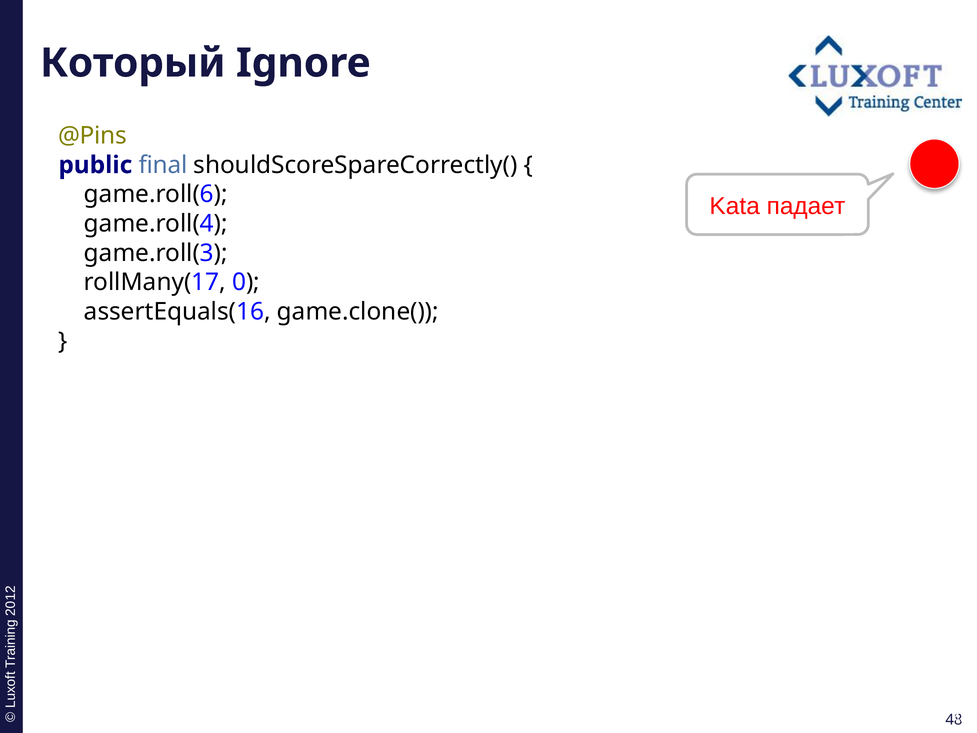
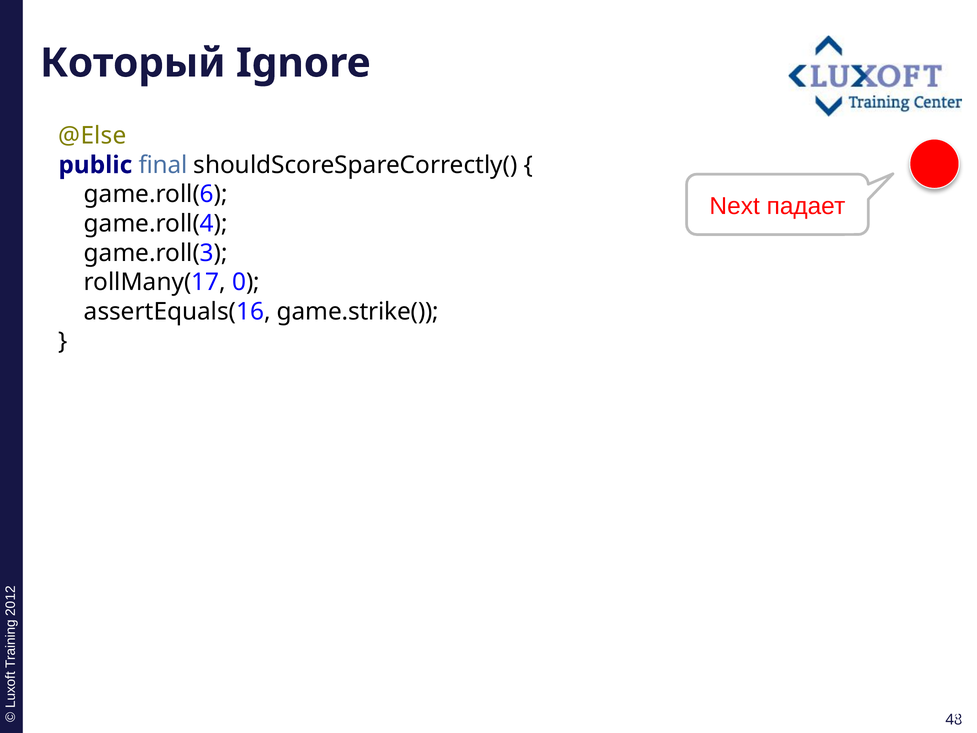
@Pins: @Pins -> @Else
Kata: Kata -> Next
game.clone(: game.clone( -> game.strike(
